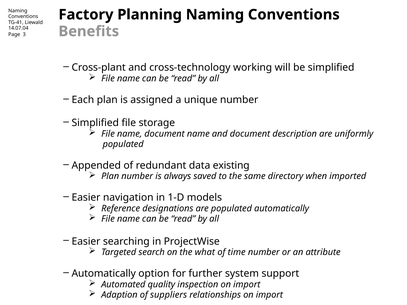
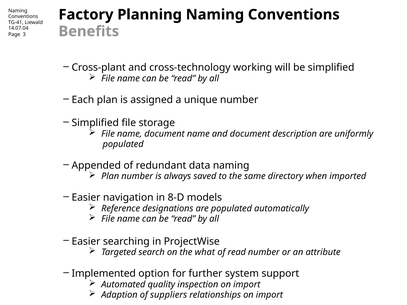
data existing: existing -> naming
1-D: 1-D -> 8-D
of time: time -> read
Automatically at (104, 274): Automatically -> Implemented
